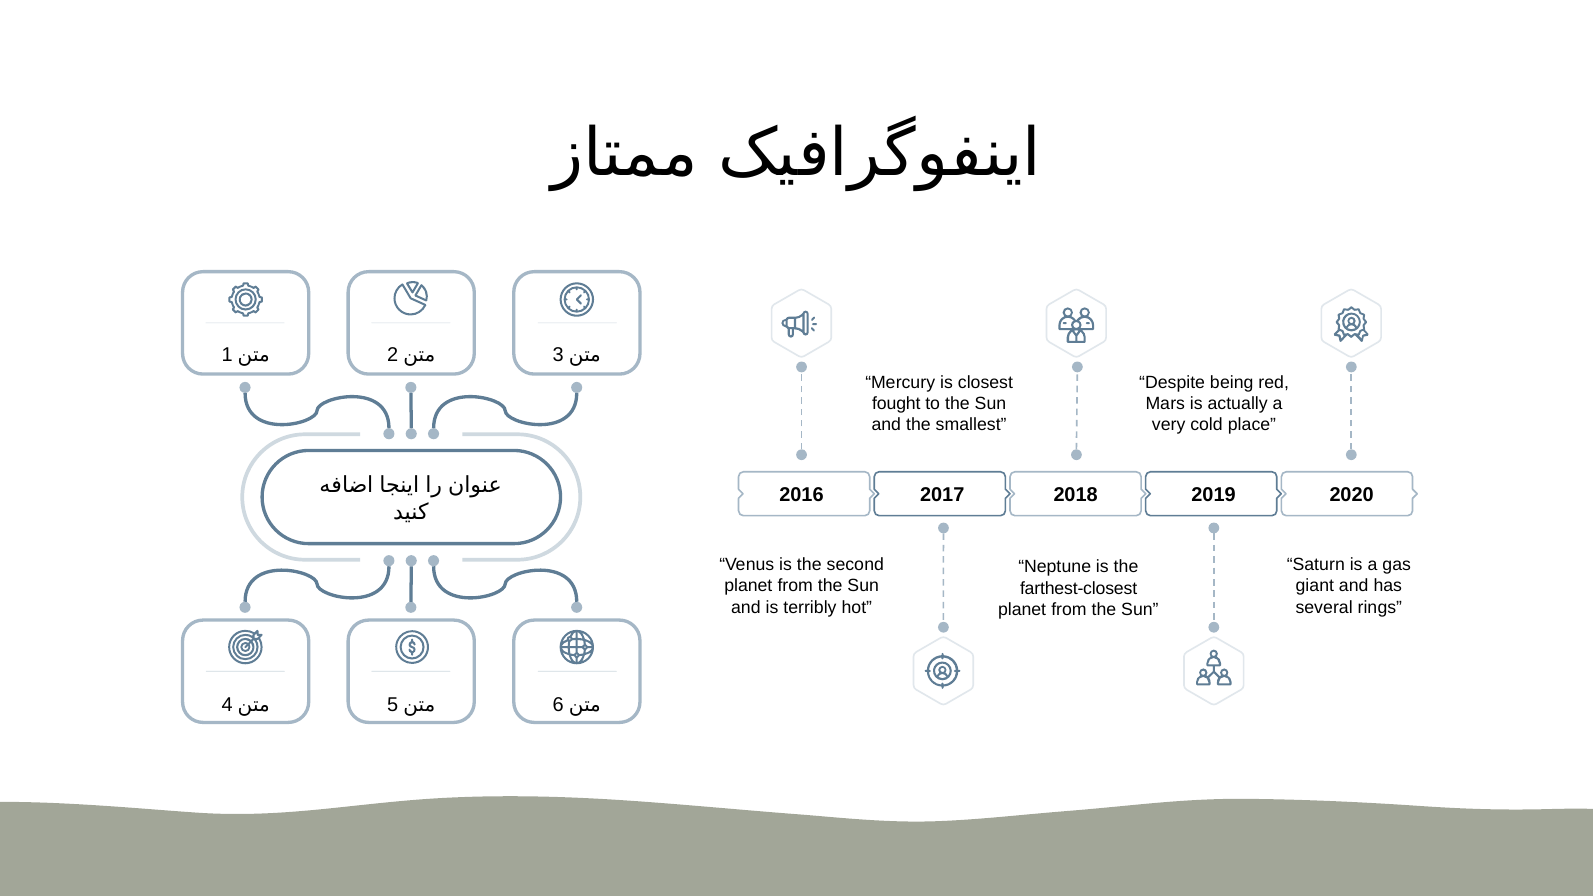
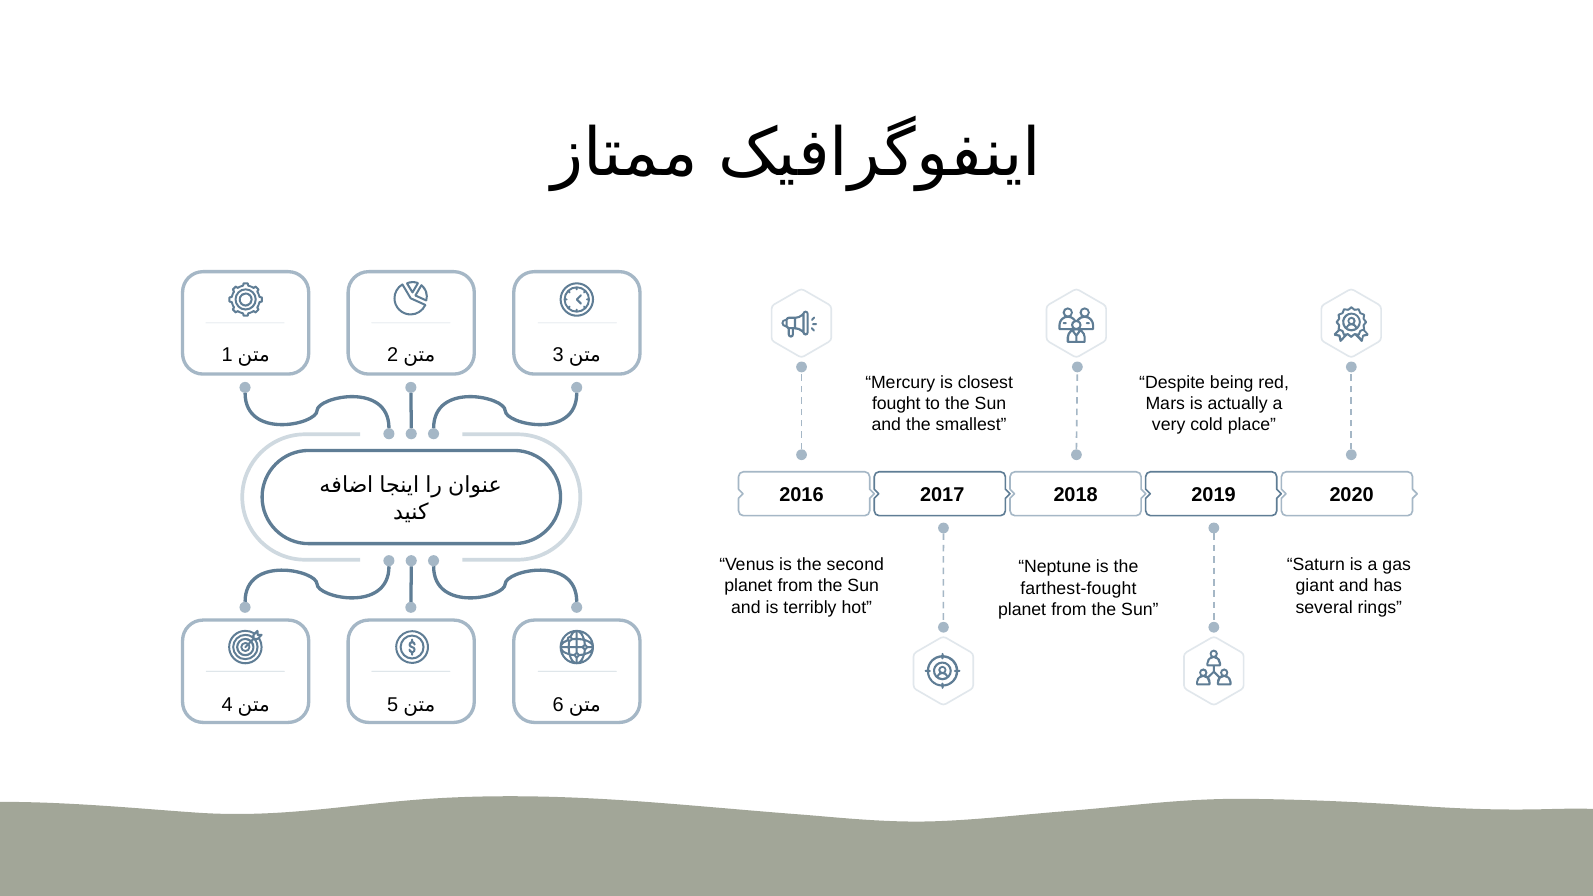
farthest-closest: farthest-closest -> farthest-fought
